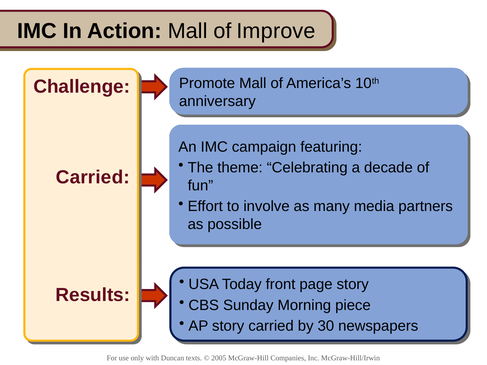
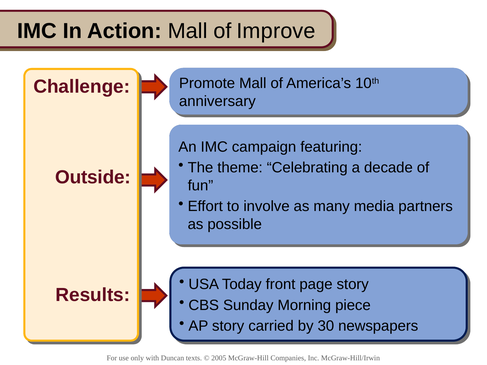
Carried at (93, 177): Carried -> Outside
